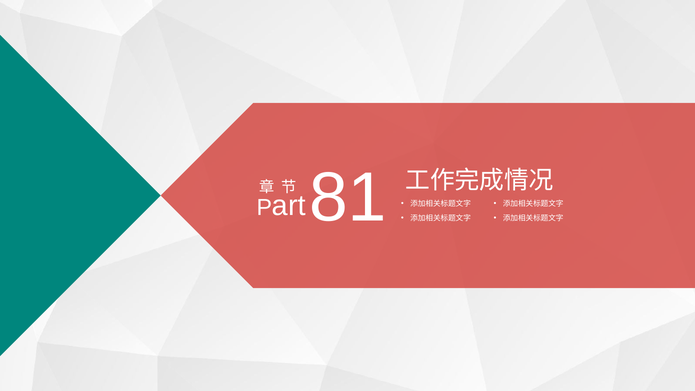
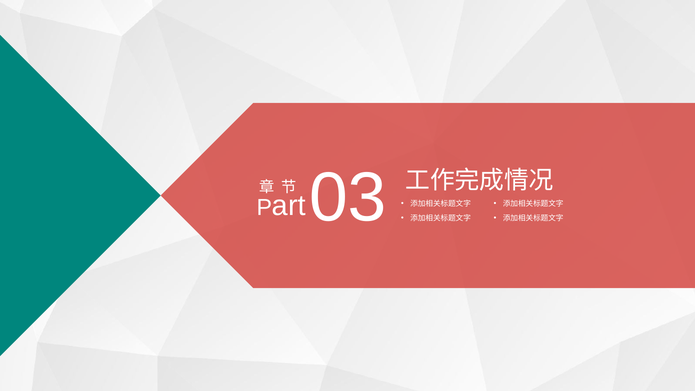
81: 81 -> 03
